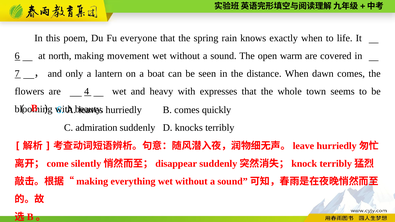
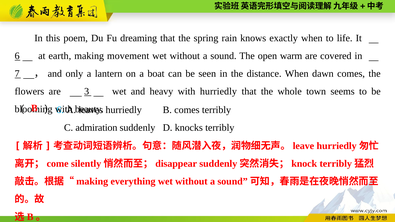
everyone: everyone -> dreaming
north: north -> earth
4: 4 -> 3
with expresses: expresses -> hurriedly
comes quickly: quickly -> terribly
